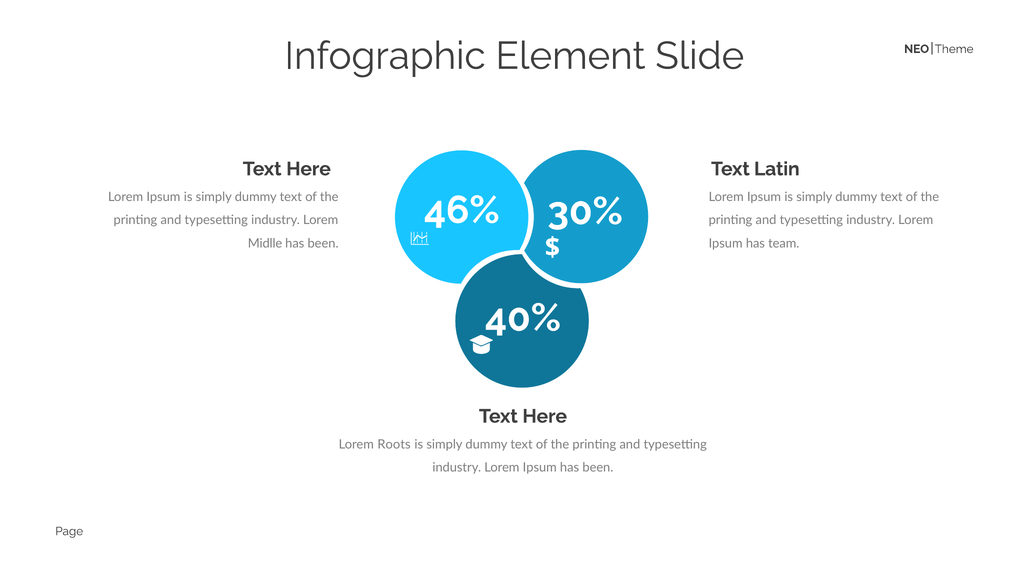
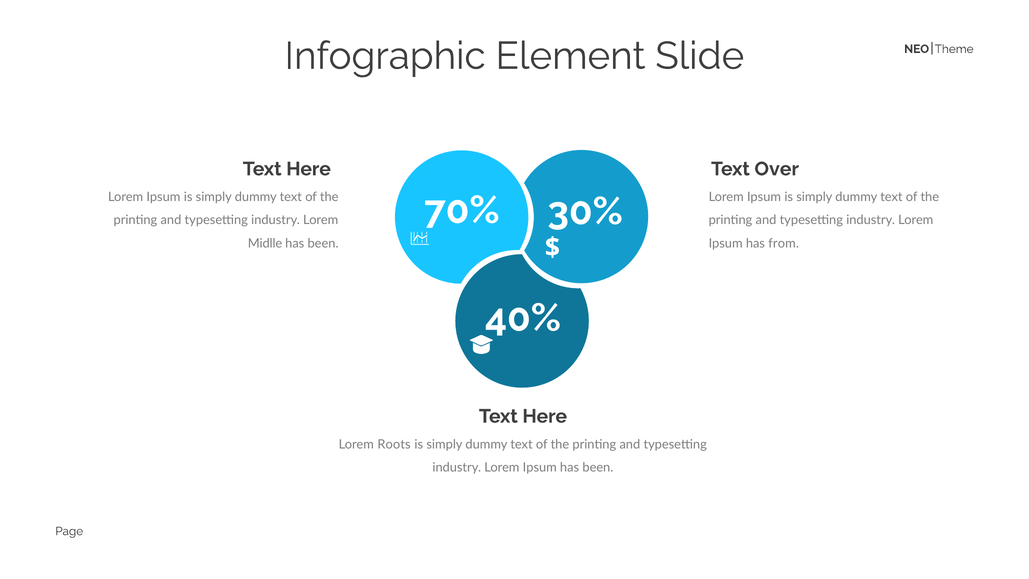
Latin: Latin -> Over
46%: 46% -> 70%
team: team -> from
